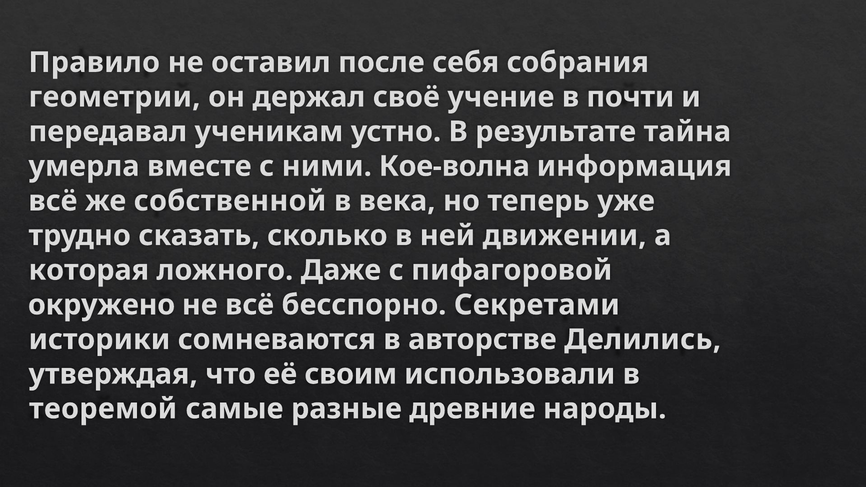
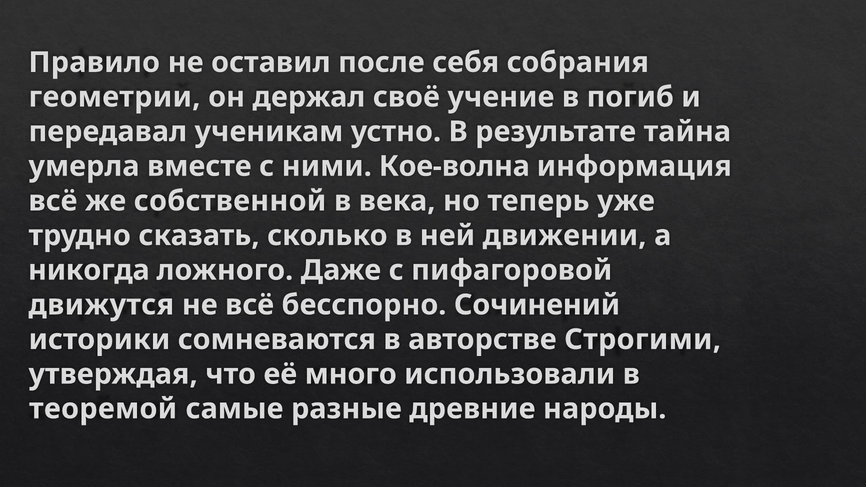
почти: почти -> погиб
которая: которая -> никогда
окружено: окружено -> движутся
Секретами: Секретами -> Сочинений
Делились: Делились -> Строгими
своим: своим -> много
